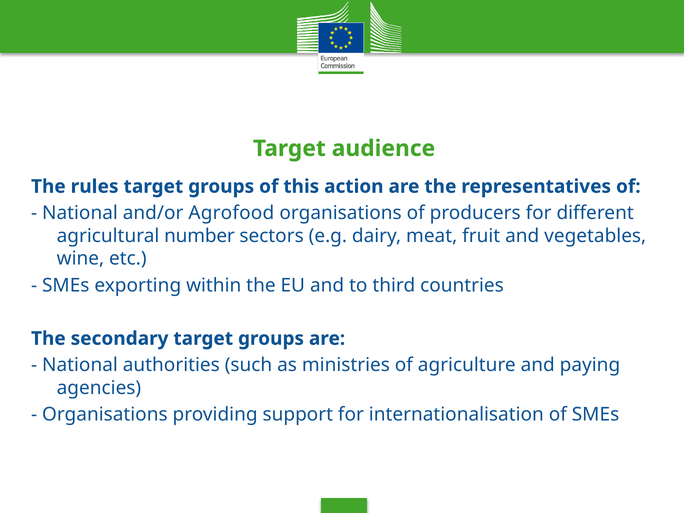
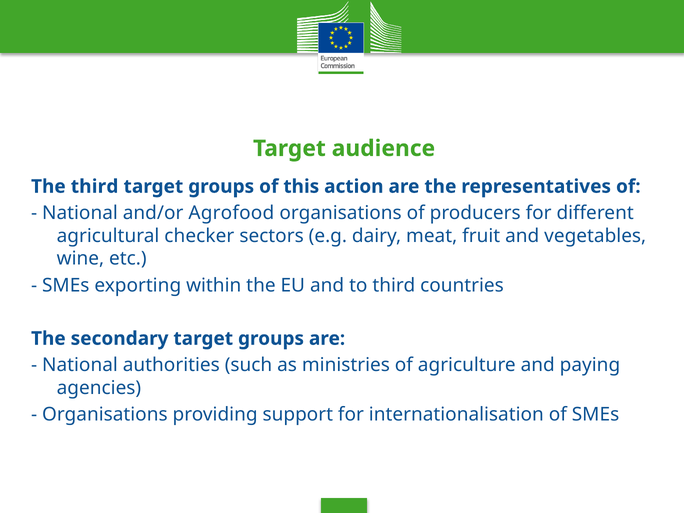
The rules: rules -> third
number: number -> checker
